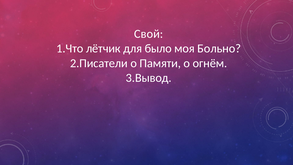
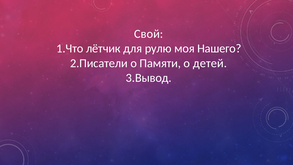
было: было -> рулю
Больно: Больно -> Нашего
огнём: огнём -> детей
